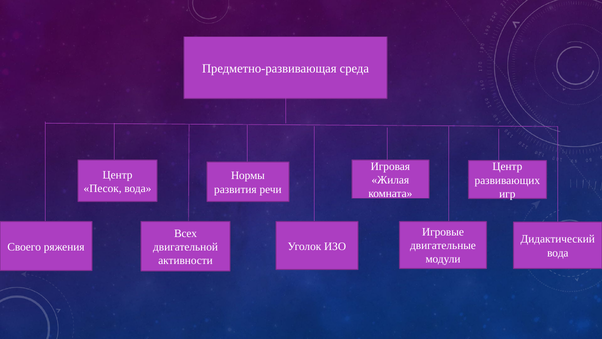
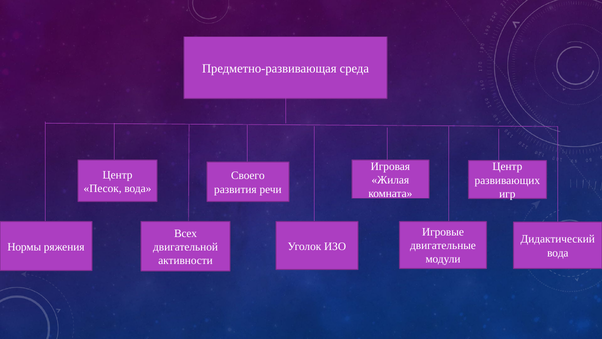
Нормы: Нормы -> Своего
Своего: Своего -> Нормы
